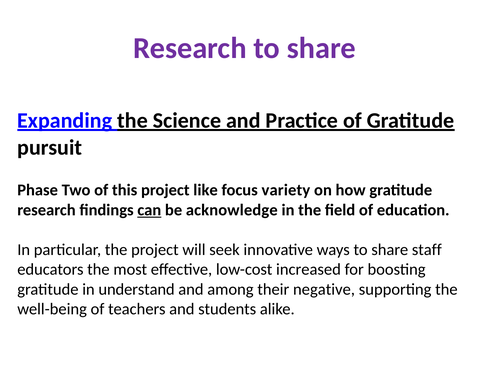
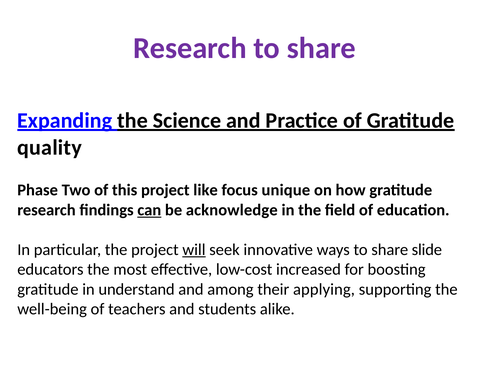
pursuit: pursuit -> quality
variety: variety -> unique
will underline: none -> present
staff: staff -> slide
negative: negative -> applying
